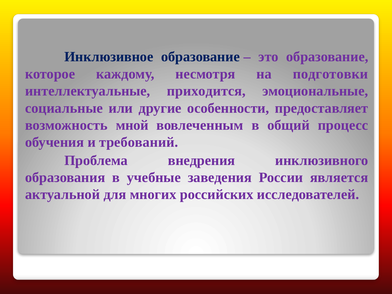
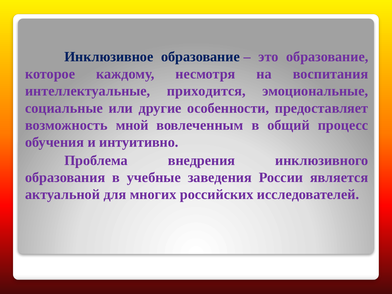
подготовки: подготовки -> воспитания
требований: требований -> интуитивно
